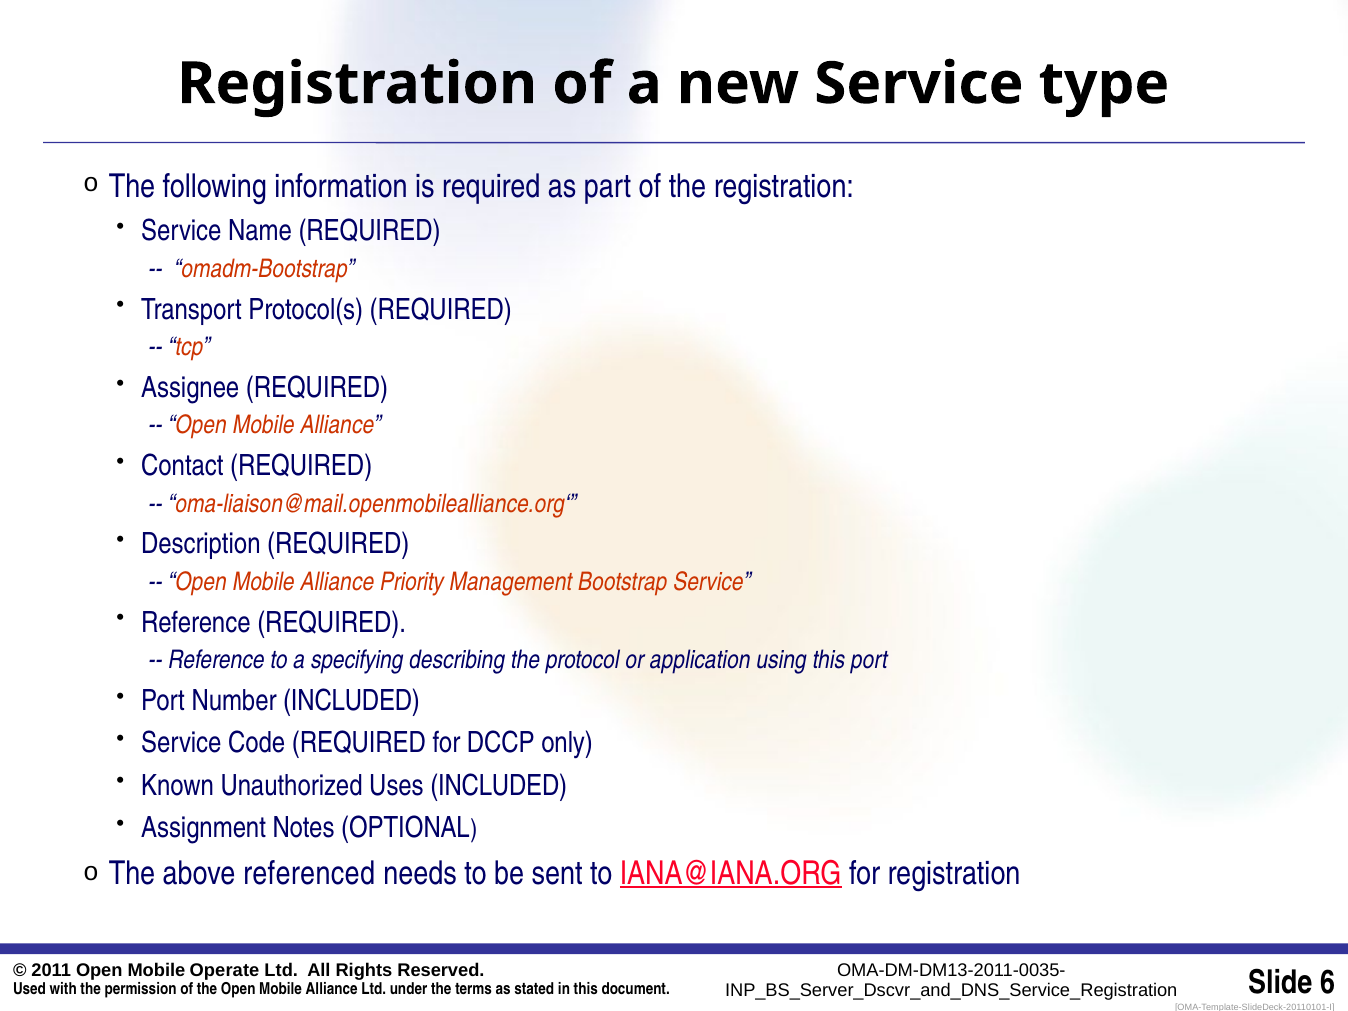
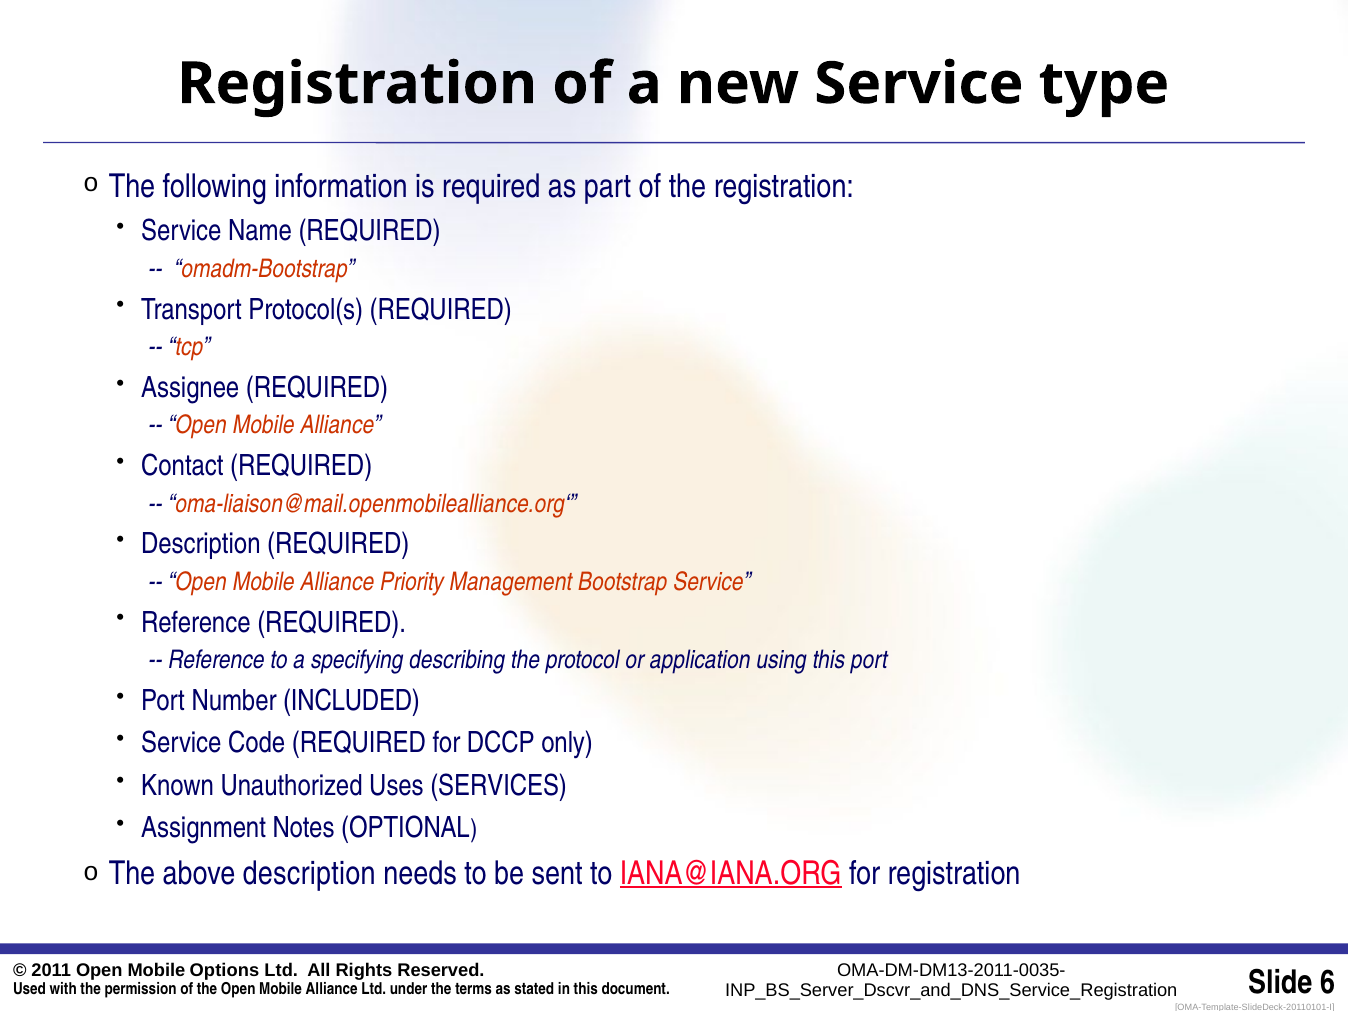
Uses INCLUDED: INCLUDED -> SERVICES
above referenced: referenced -> description
Operate: Operate -> Options
